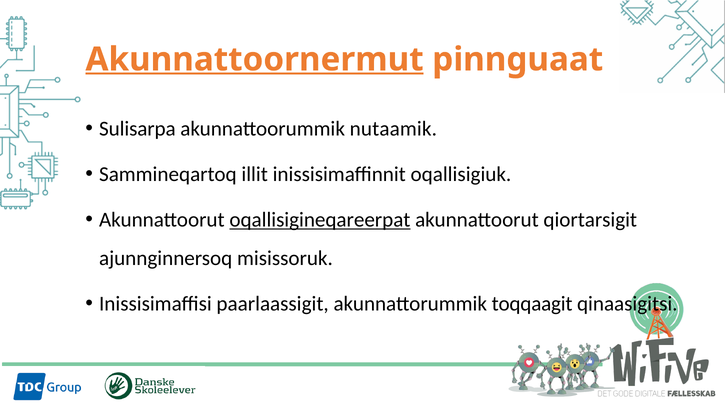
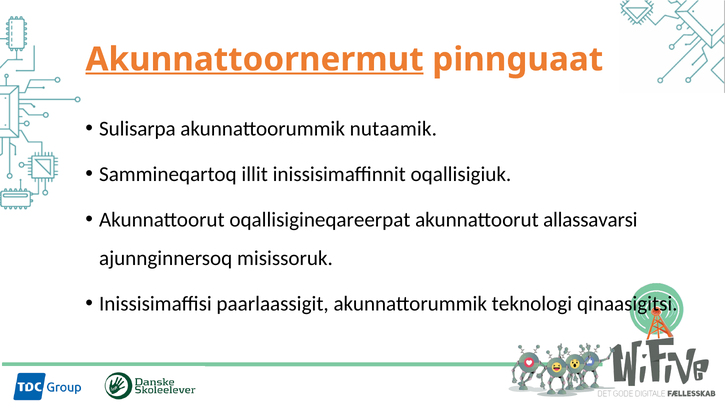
oqallisigineqareerpat underline: present -> none
qiortarsigit: qiortarsigit -> allassavarsi
toqqaagit: toqqaagit -> teknologi
